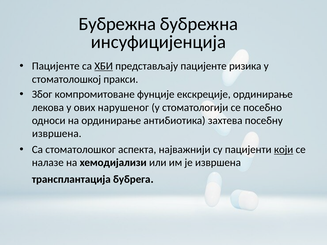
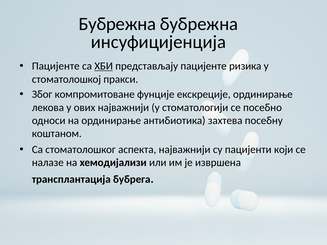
ових нарушеног: нарушеног -> најважнији
извршена at (57, 134): извршена -> коштаном
који underline: present -> none
